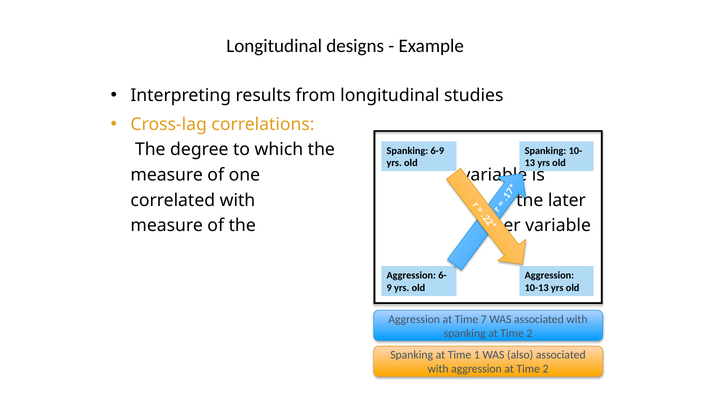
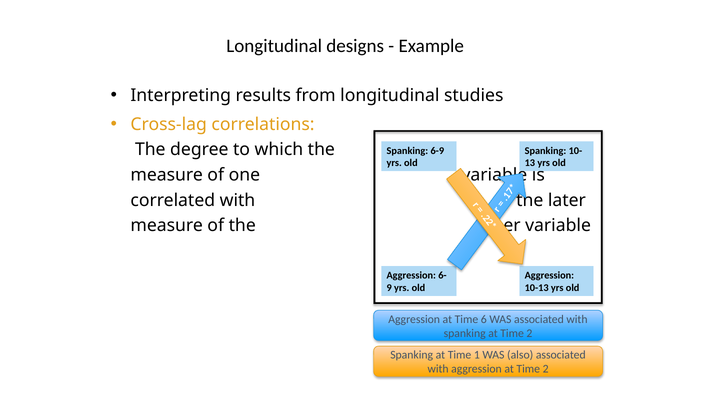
Time 7: 7 -> 6
